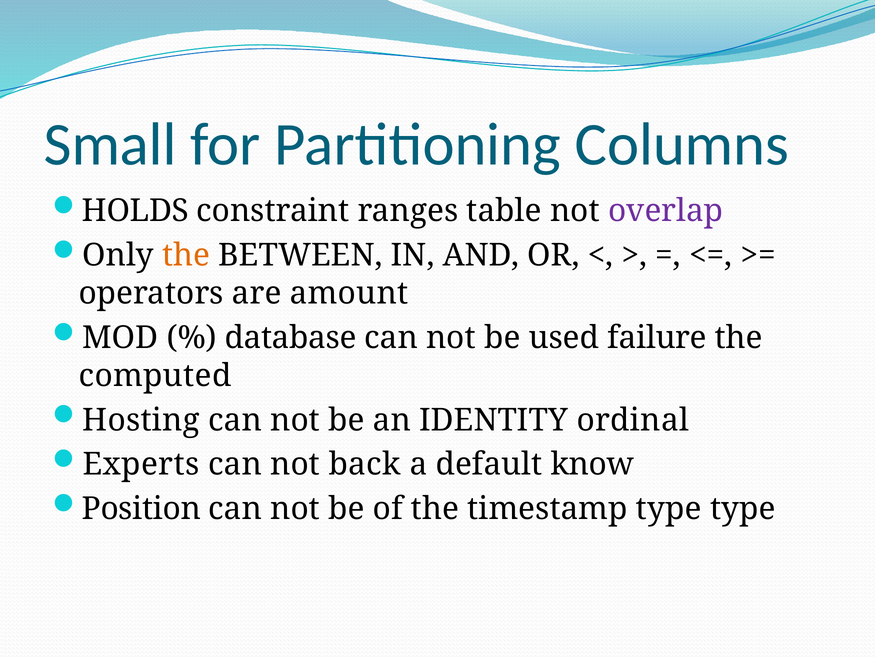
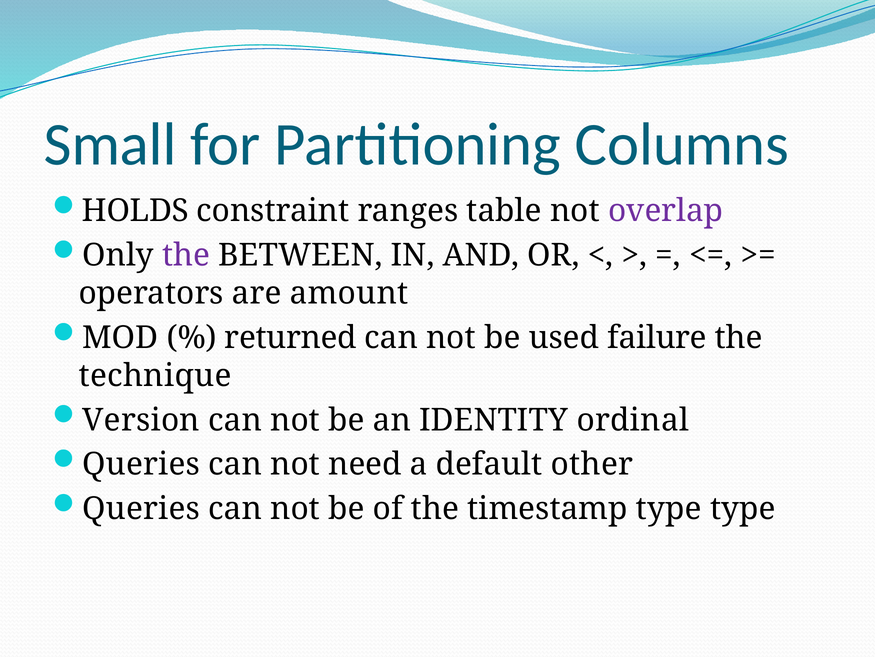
the at (186, 255) colour: orange -> purple
database: database -> returned
computed: computed -> technique
Hosting: Hosting -> Version
Experts at (141, 464): Experts -> Queries
back: back -> need
know: know -> other
Position at (141, 508): Position -> Queries
